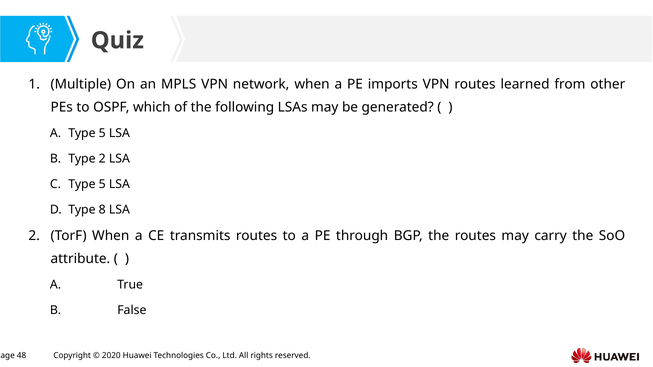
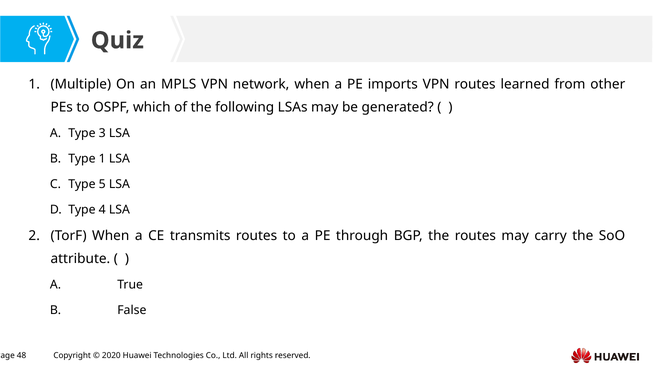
A Type 5: 5 -> 3
Type 2: 2 -> 1
8: 8 -> 4
